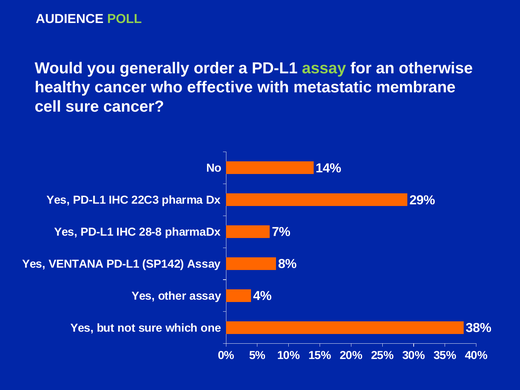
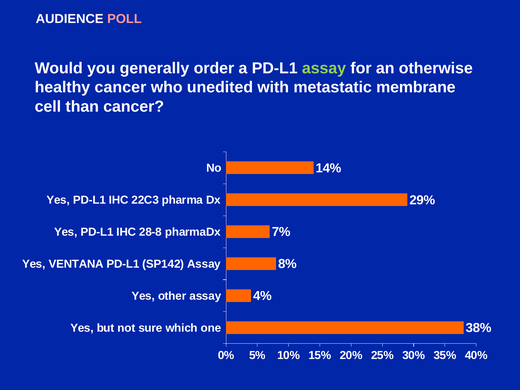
POLL colour: light green -> pink
effective: effective -> unedited
cell sure: sure -> than
